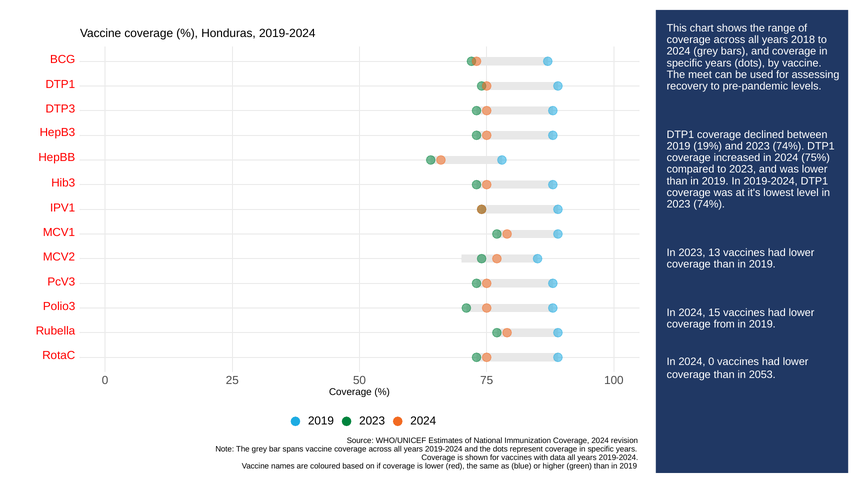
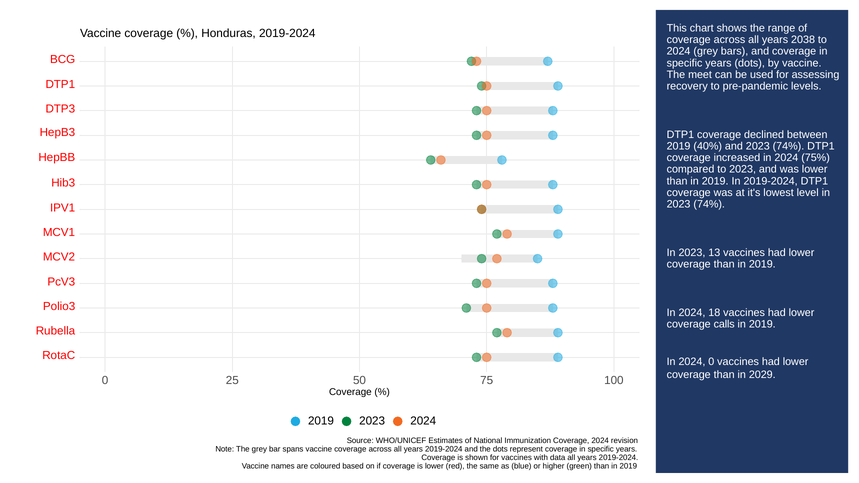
2018: 2018 -> 2038
19%: 19% -> 40%
15: 15 -> 18
from: from -> calls
2053: 2053 -> 2029
